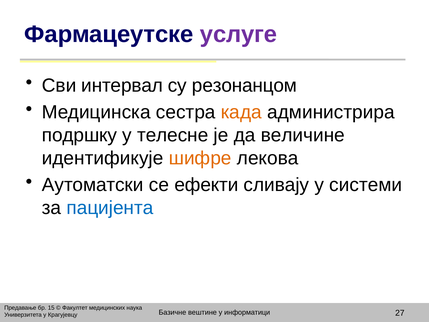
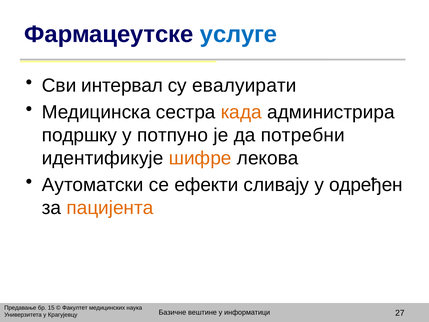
услуге colour: purple -> blue
резонанцом: резонанцом -> евалуирати
телесне: телесне -> потпуно
величине: величине -> потребни
системи: системи -> одређен
пацијента colour: blue -> orange
